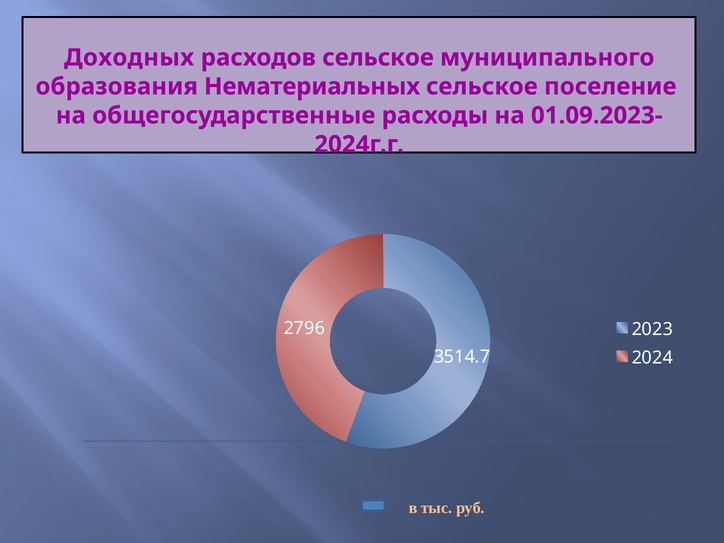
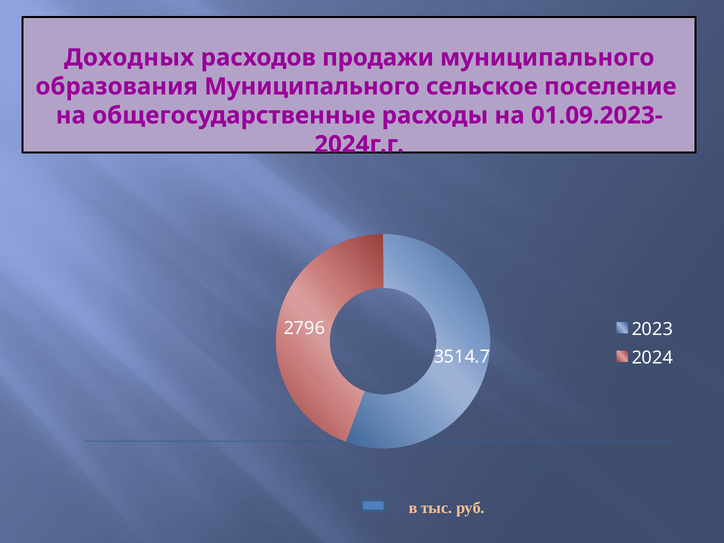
расходов сельское: сельское -> продажи
образования Нематериальных: Нематериальных -> Муниципального
